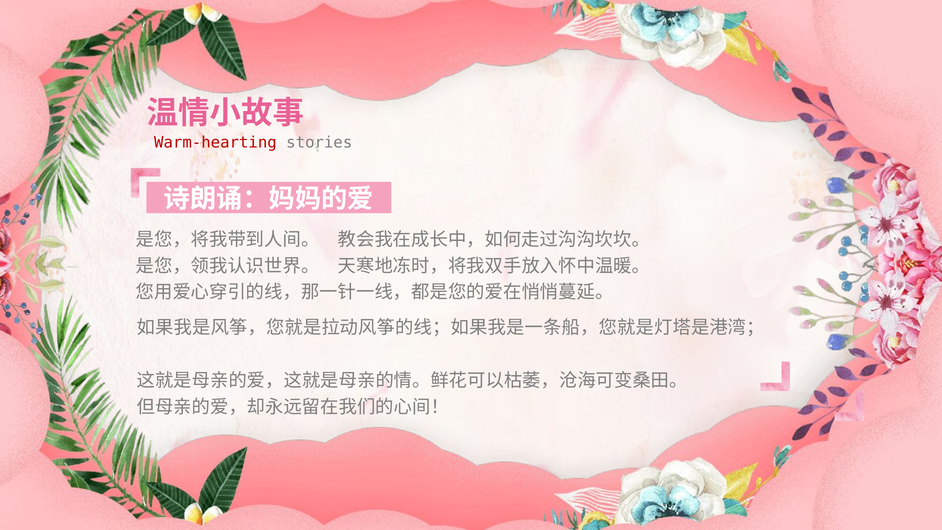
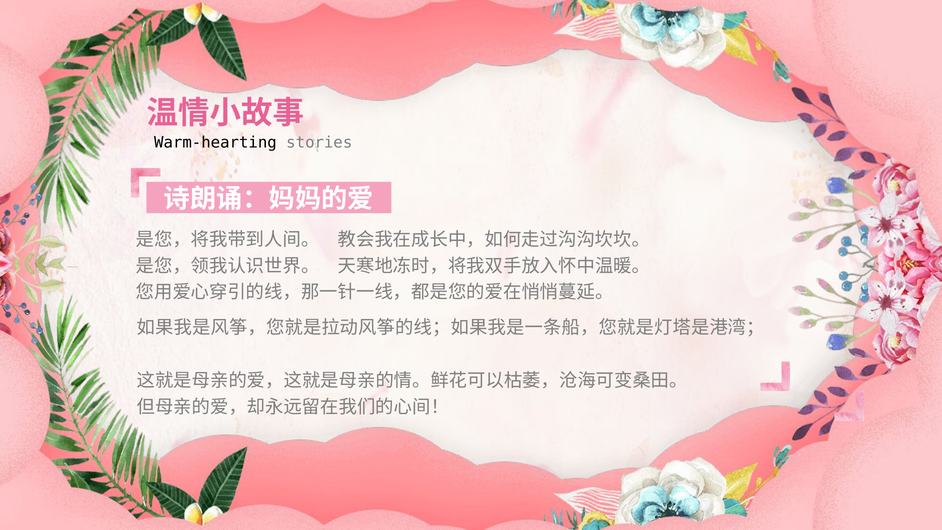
Warm-hearting colour: red -> black
